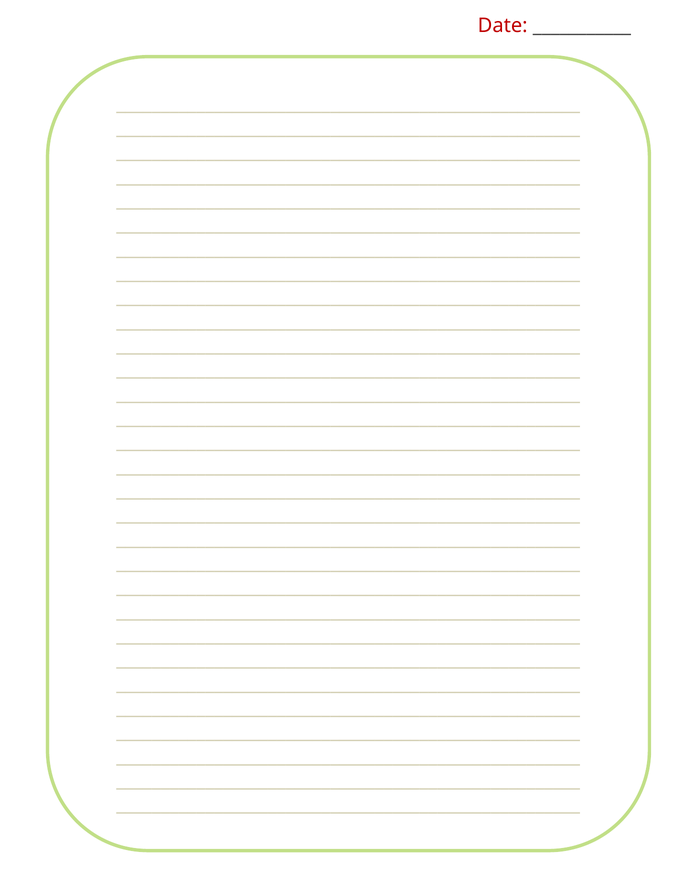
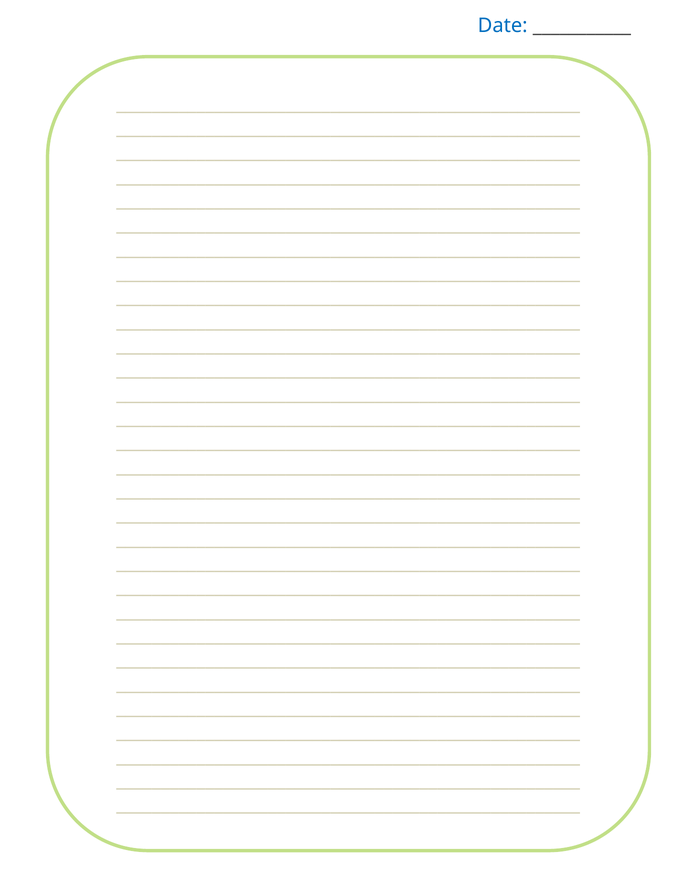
Date colour: red -> blue
